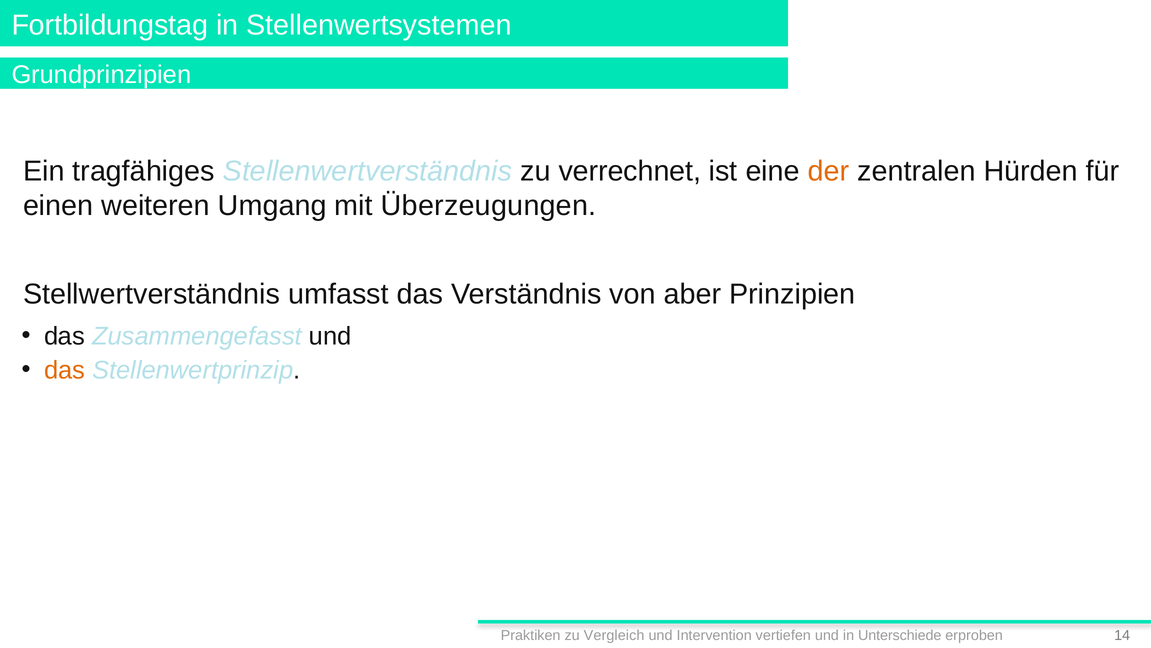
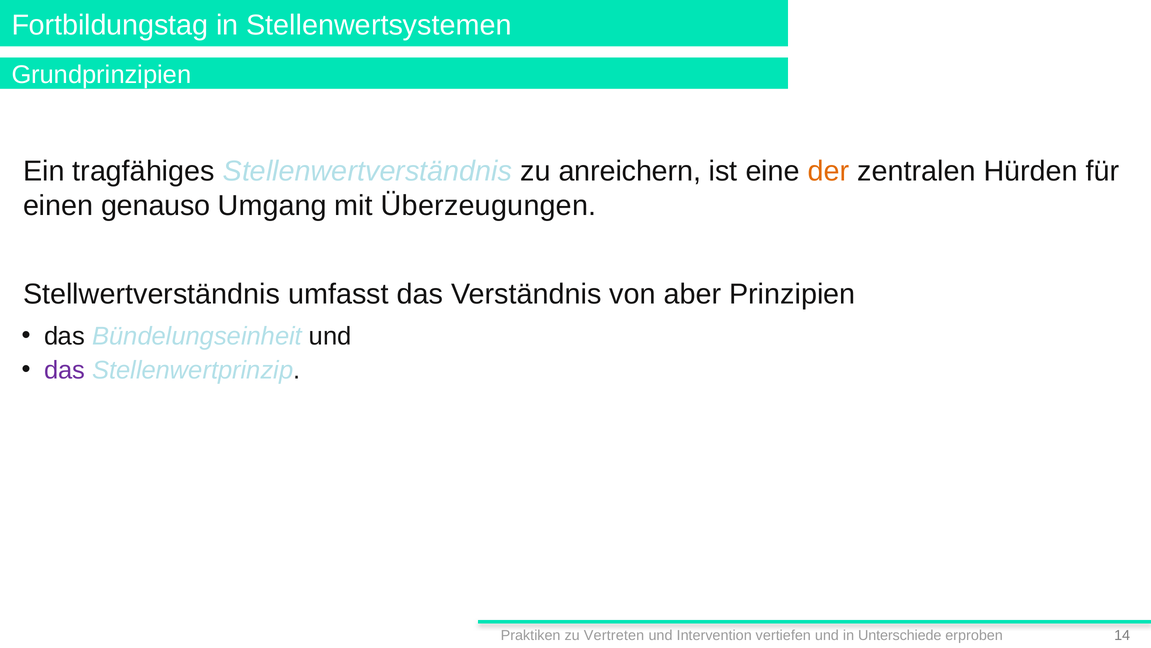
verrechnet: verrechnet -> anreichern
weiteren: weiteren -> genauso
Zusammengefasst: Zusammengefasst -> Bündelungseinheit
das at (65, 370) colour: orange -> purple
Vergleich: Vergleich -> Vertreten
